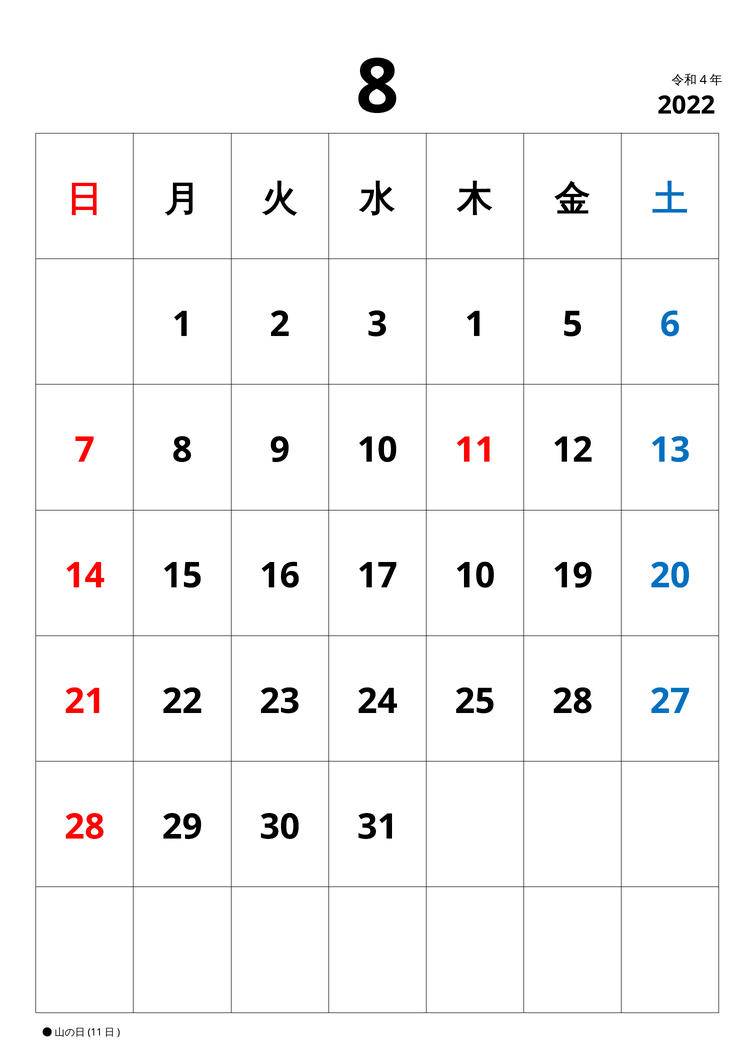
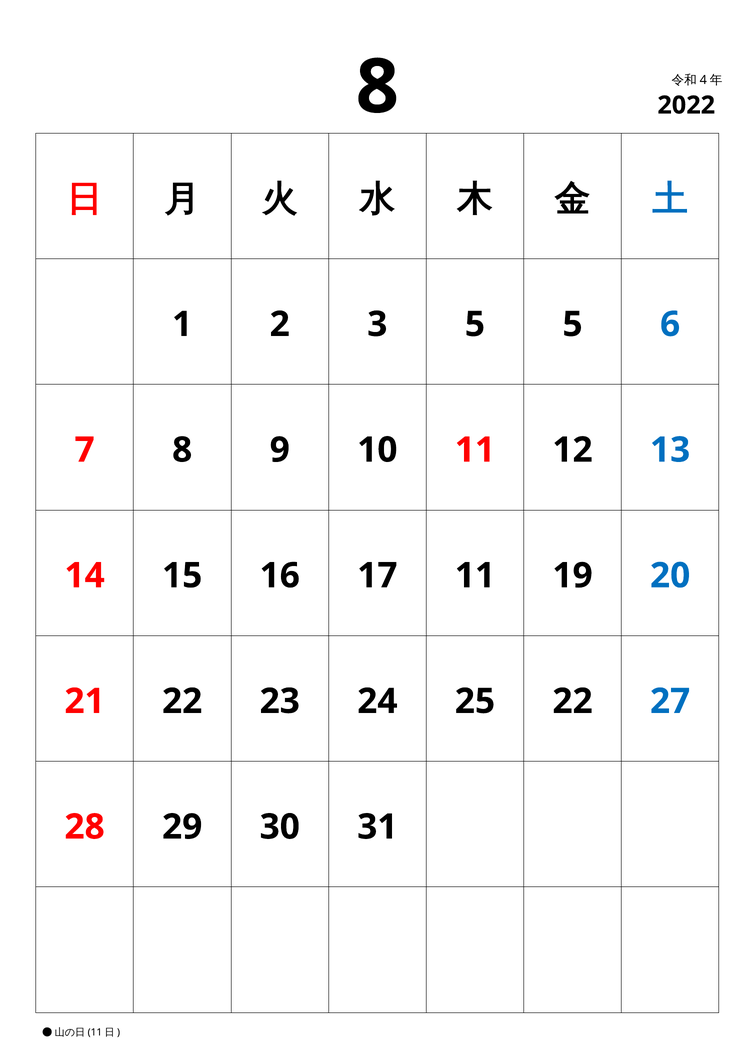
3 1: 1 -> 5
17 10: 10 -> 11
25 28: 28 -> 22
